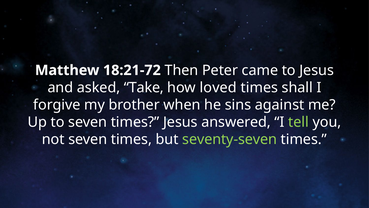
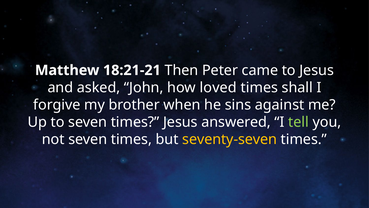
18:21-72: 18:21-72 -> 18:21-21
Take: Take -> John
seventy-seven colour: light green -> yellow
